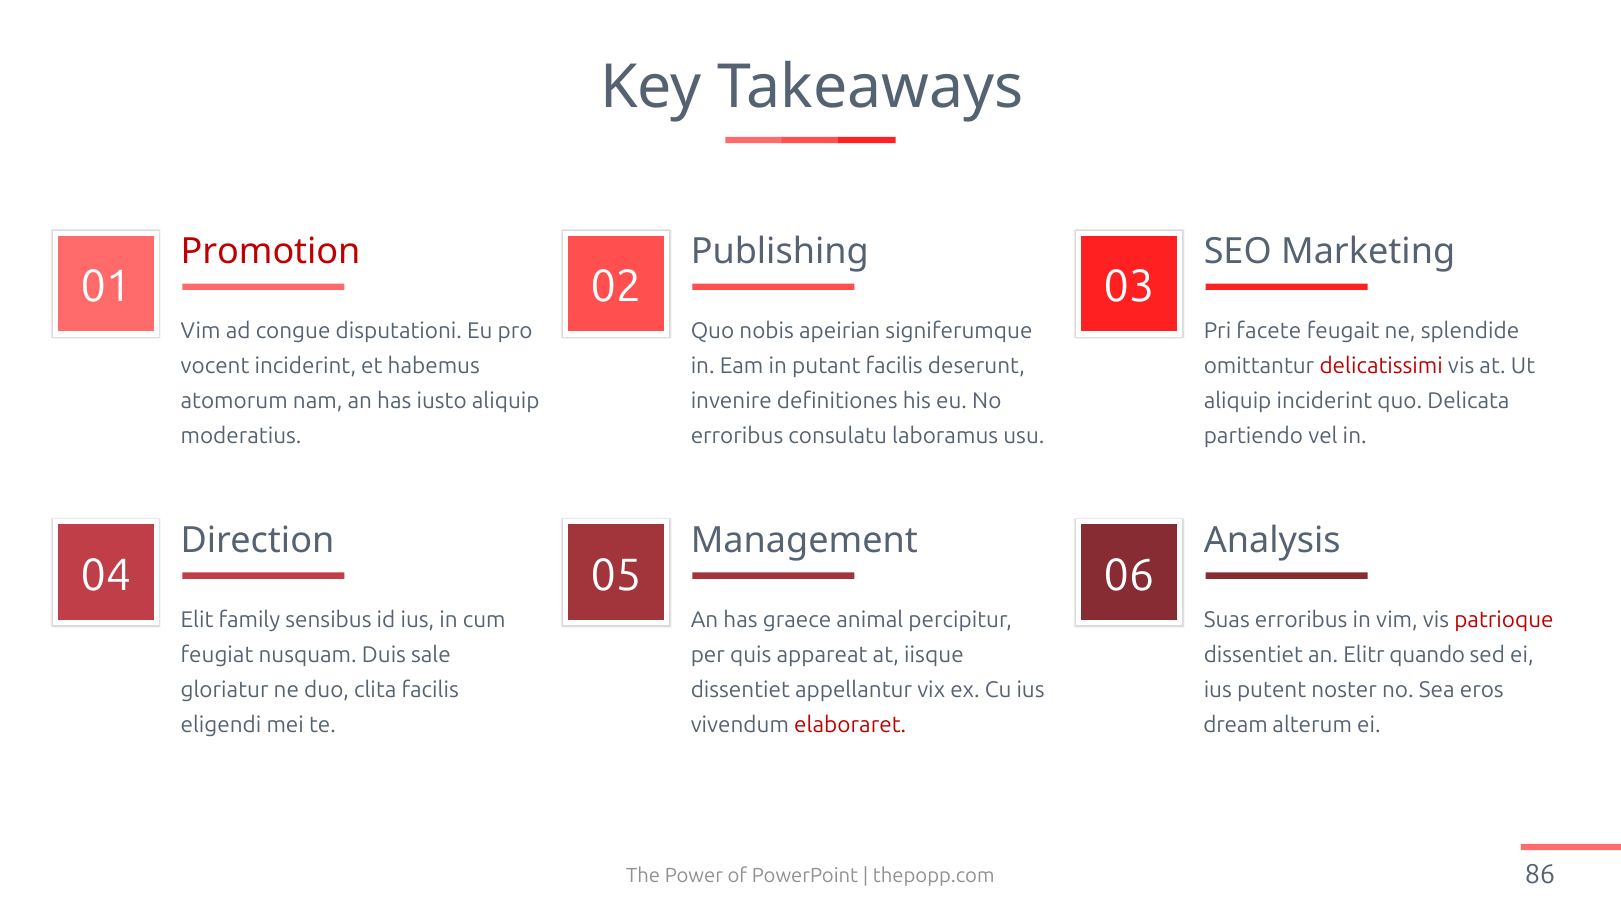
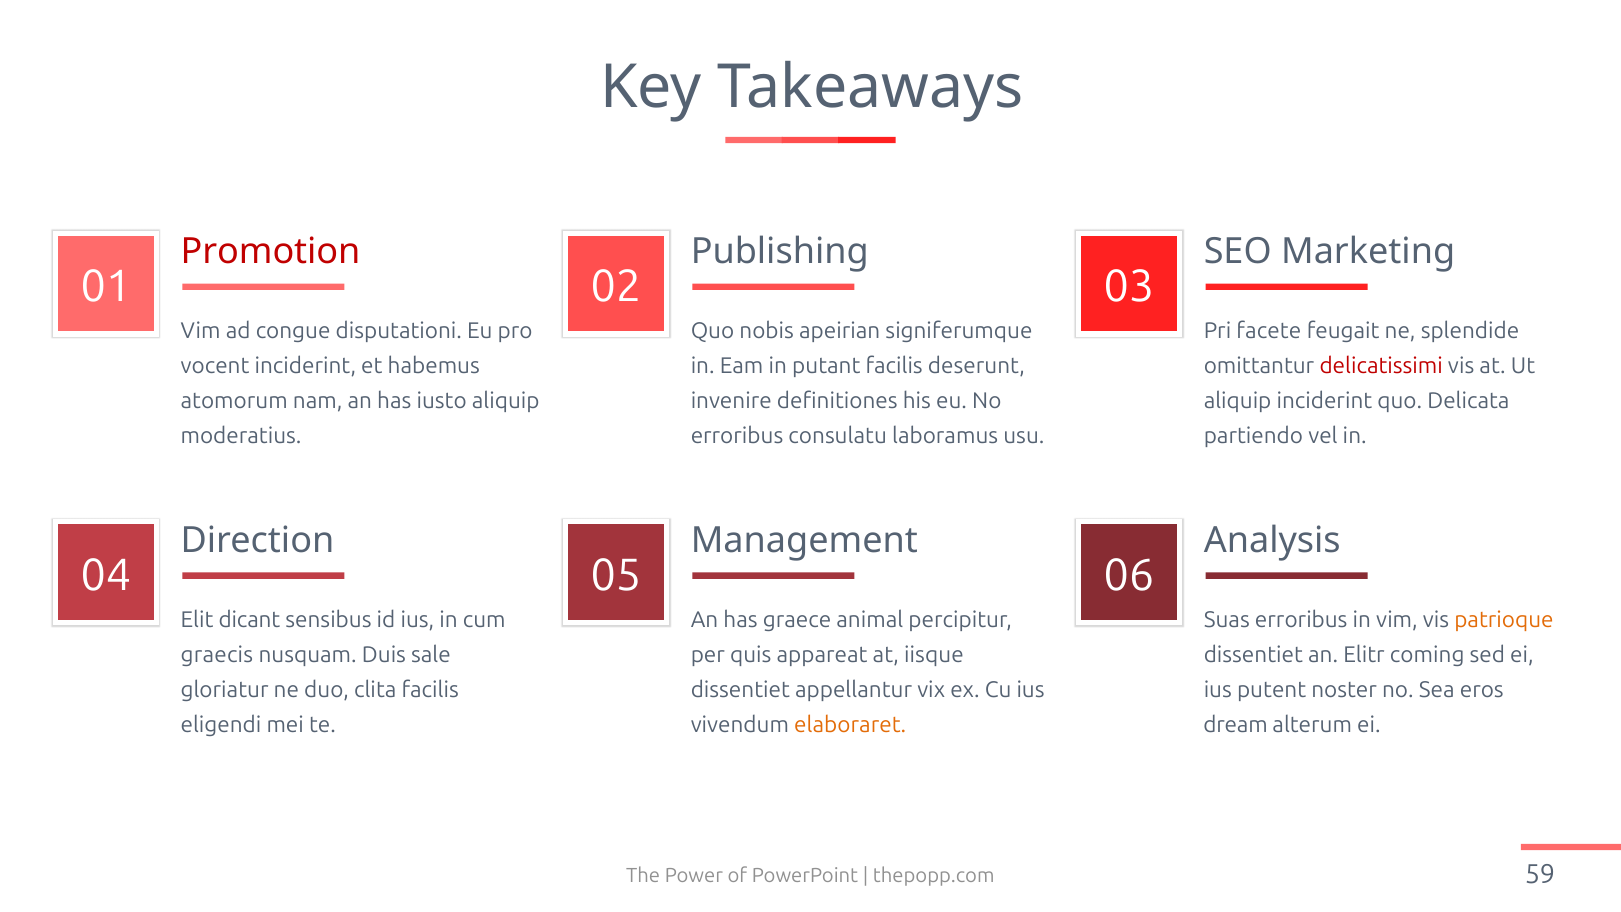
family: family -> dicant
patrioque colour: red -> orange
feugiat: feugiat -> graecis
quando: quando -> coming
elaboraret colour: red -> orange
86: 86 -> 59
